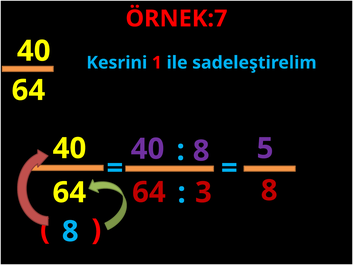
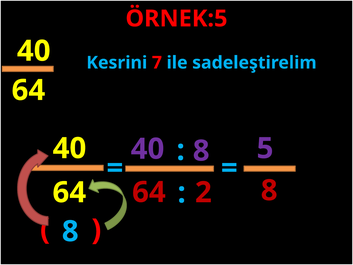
ÖRNEK:7: ÖRNEK:7 -> ÖRNEK:5
1: 1 -> 7
3: 3 -> 2
